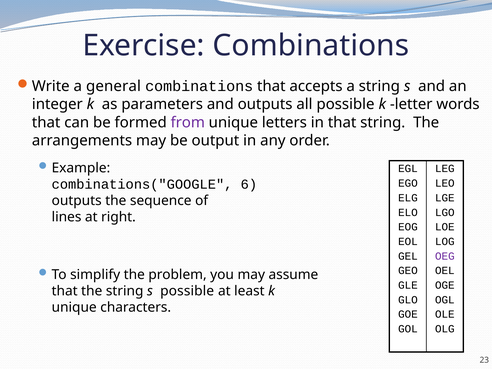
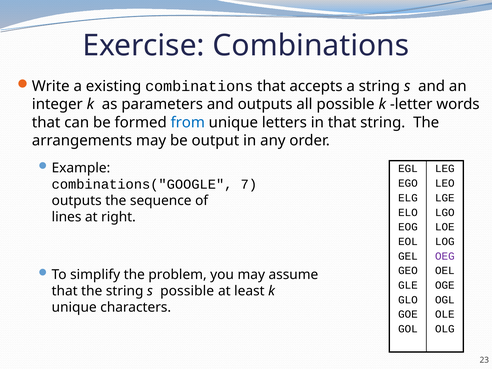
general: general -> existing
from colour: purple -> blue
6: 6 -> 7
